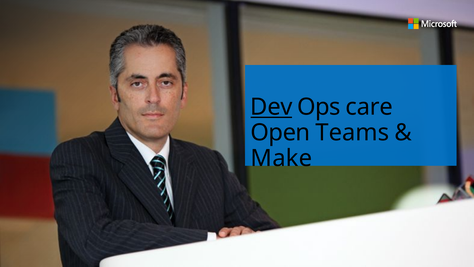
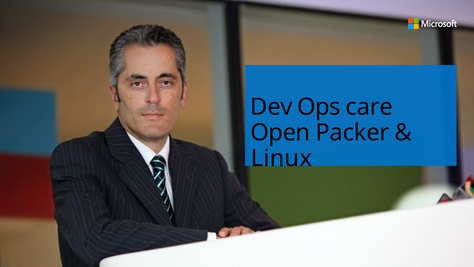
Dev underline: present -> none
Teams: Teams -> Packer
Make: Make -> Linux
